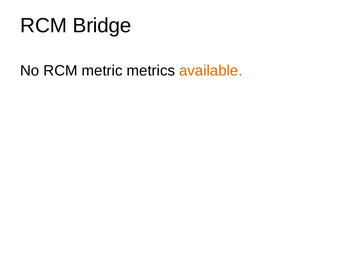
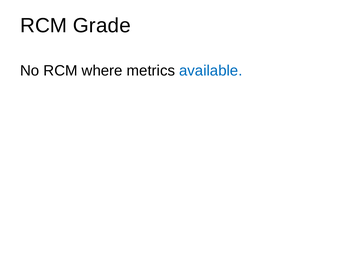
Bridge: Bridge -> Grade
metric: metric -> where
available colour: orange -> blue
